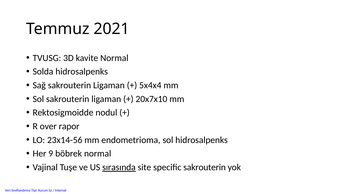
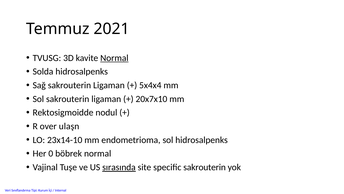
Normal at (114, 58) underline: none -> present
rapor: rapor -> ulaşn
23x14-56: 23x14-56 -> 23x14-10
9: 9 -> 0
